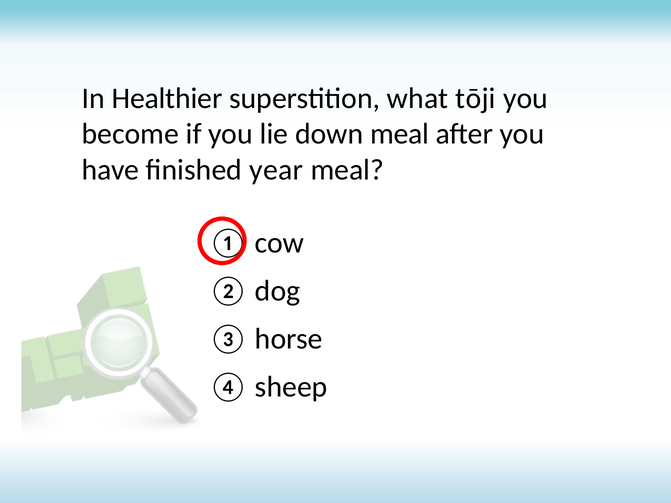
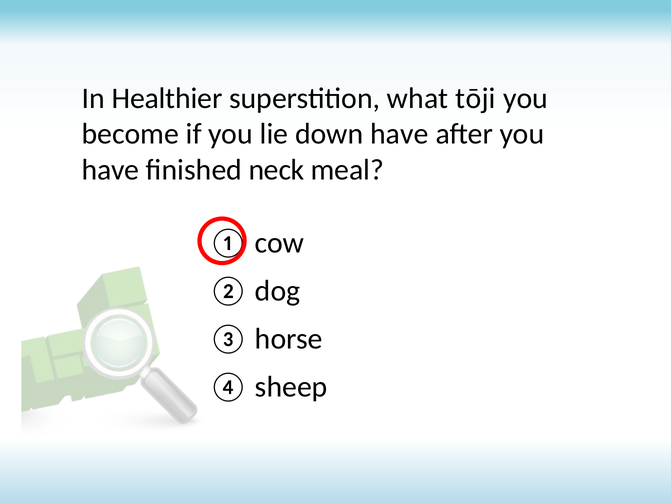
down meal: meal -> have
year: year -> neck
